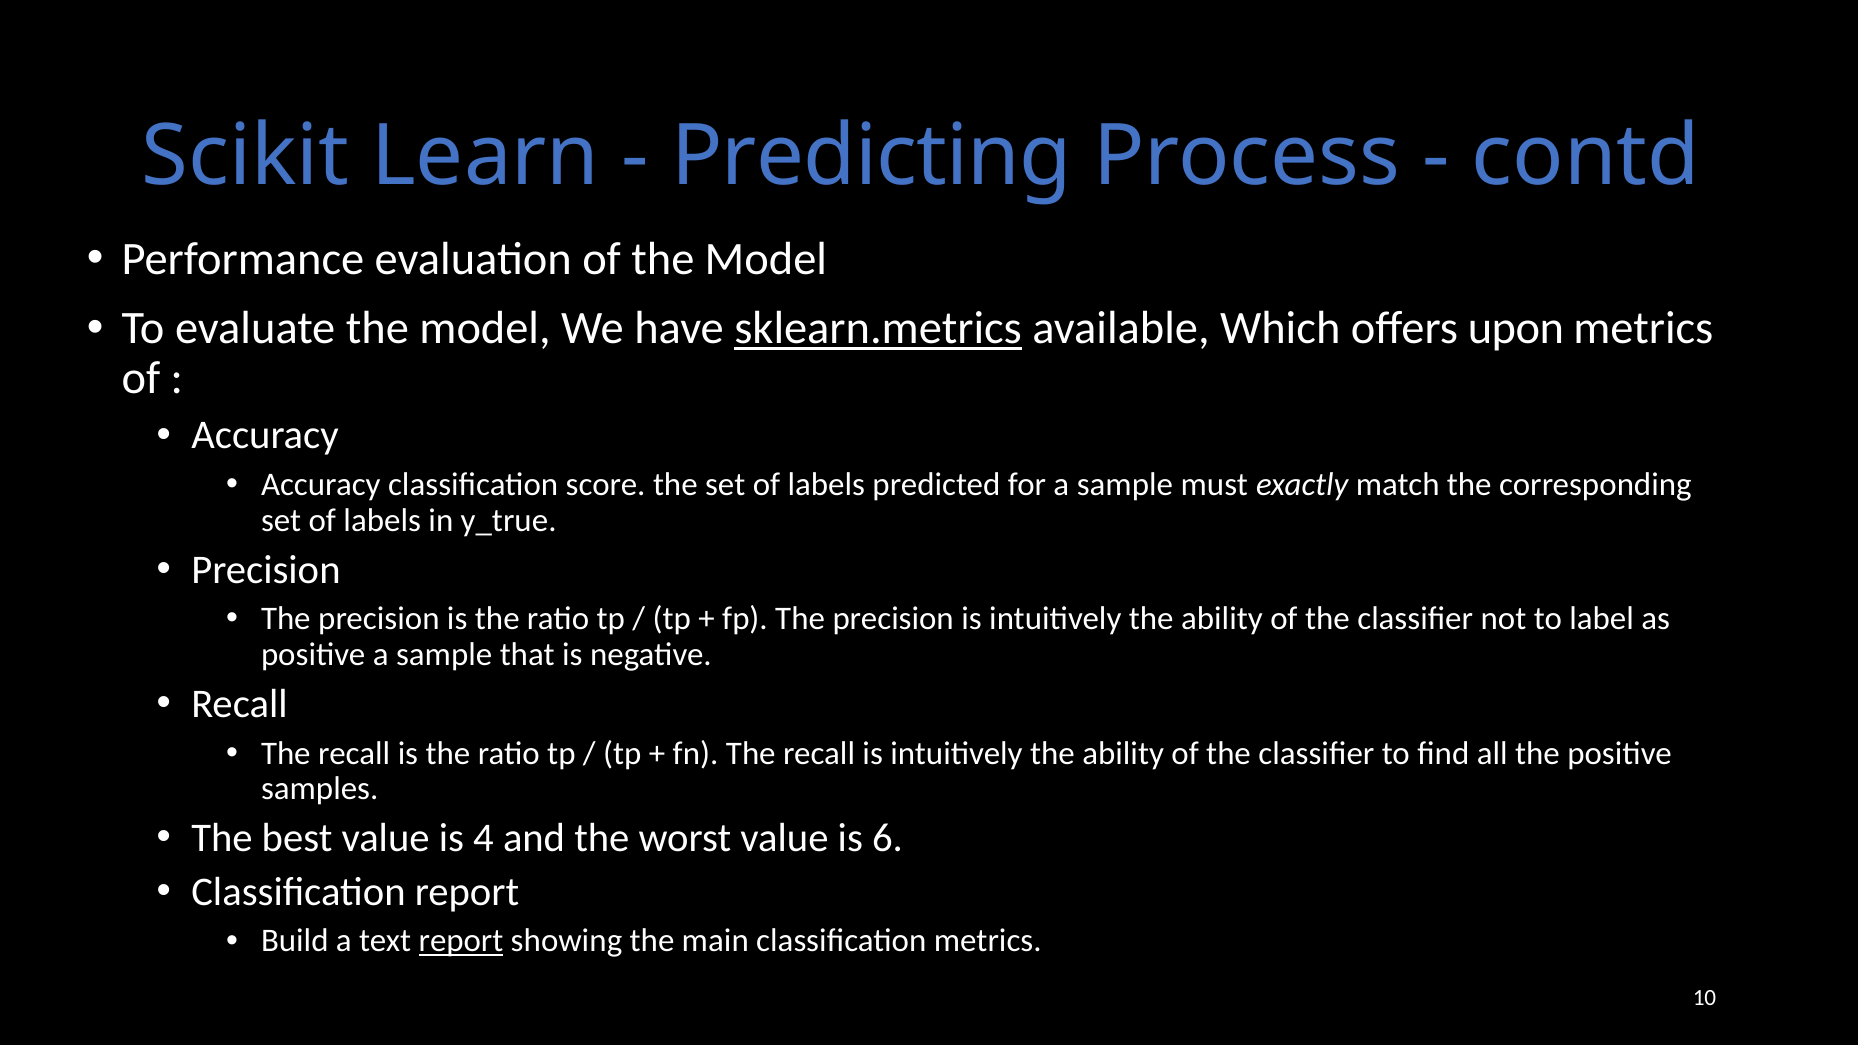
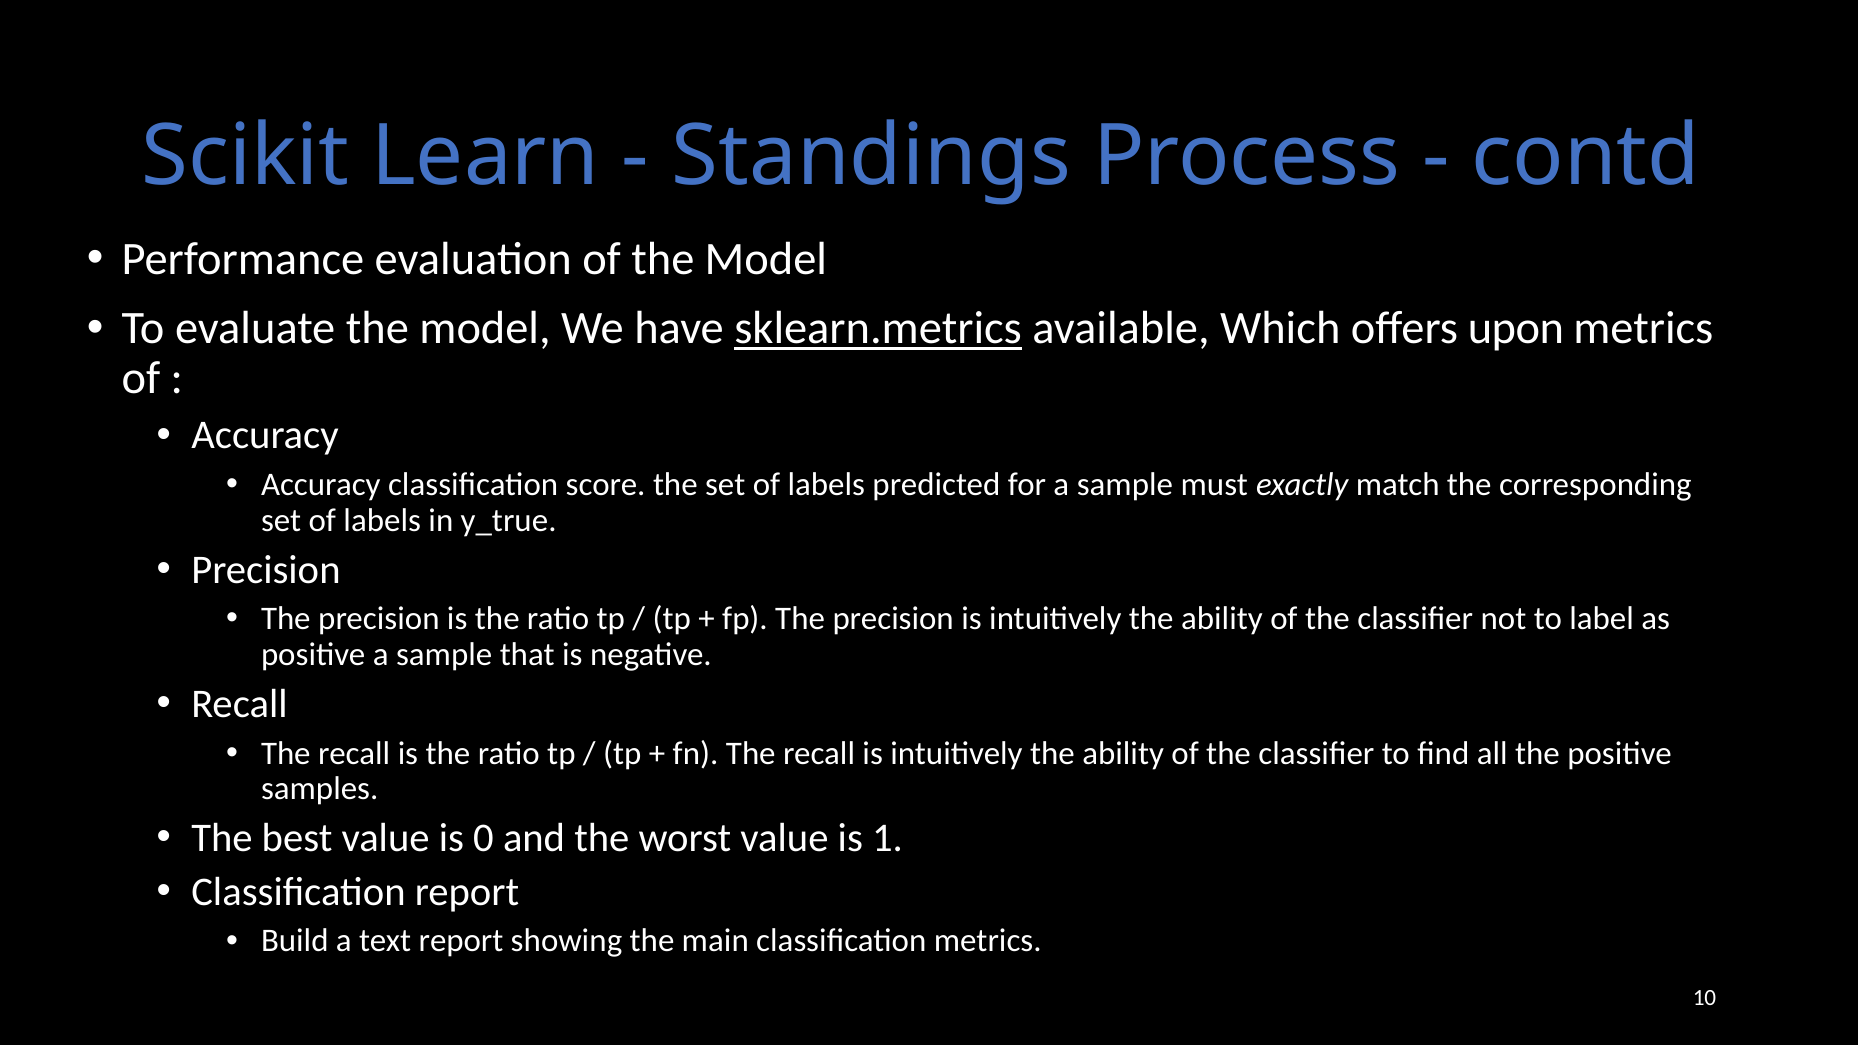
Predicting: Predicting -> Standings
4: 4 -> 0
6: 6 -> 1
report at (461, 941) underline: present -> none
